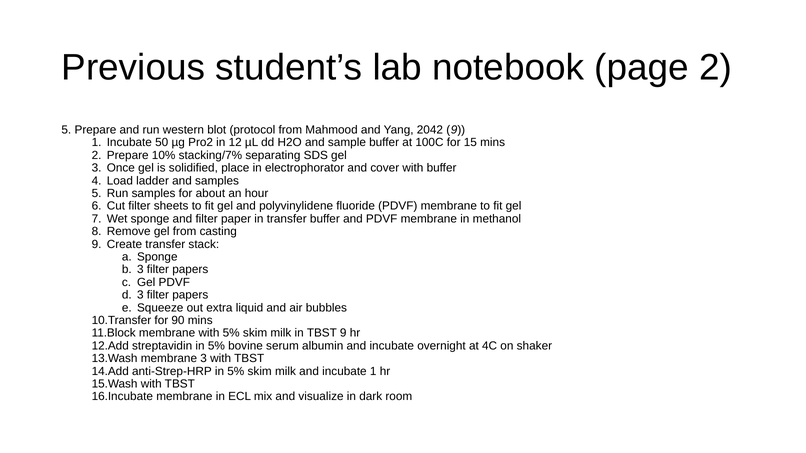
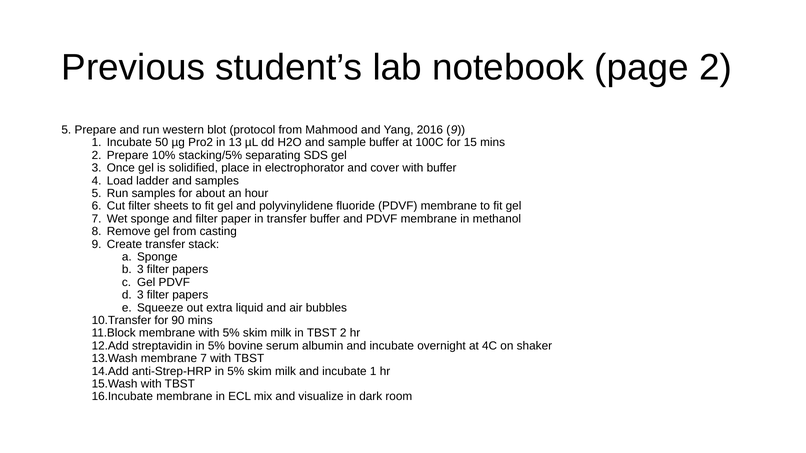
2042: 2042 -> 2016
12: 12 -> 13
stacking/7%: stacking/7% -> stacking/5%
TBST 9: 9 -> 2
membrane 3: 3 -> 7
